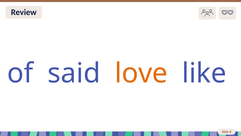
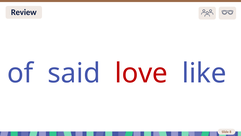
love colour: orange -> red
